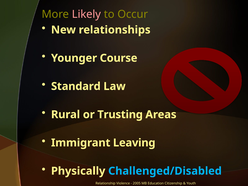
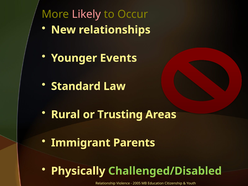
Course: Course -> Events
Leaving: Leaving -> Parents
Challenged/Disabled colour: light blue -> light green
